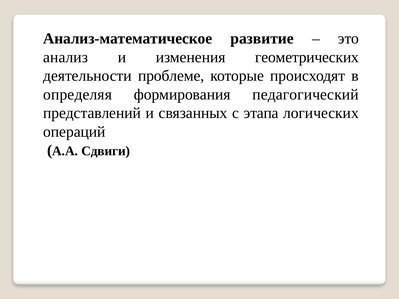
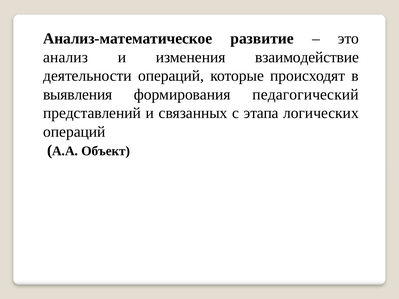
геометрических: геометрических -> взаимодействие
деятельности проблеме: проблеме -> операций
определяя: определяя -> выявления
Сдвиги: Сдвиги -> Объект
